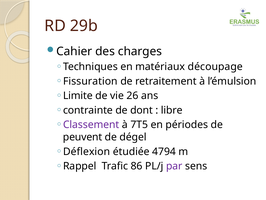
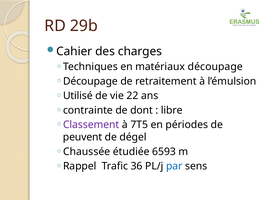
Fissuration at (90, 81): Fissuration -> Découpage
Limite: Limite -> Utilisé
26: 26 -> 22
Déflexion: Déflexion -> Chaussée
4794: 4794 -> 6593
86: 86 -> 36
par colour: purple -> blue
